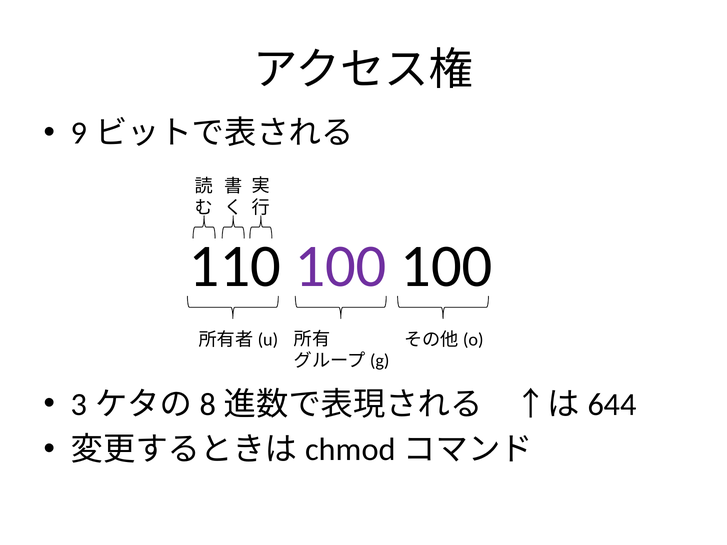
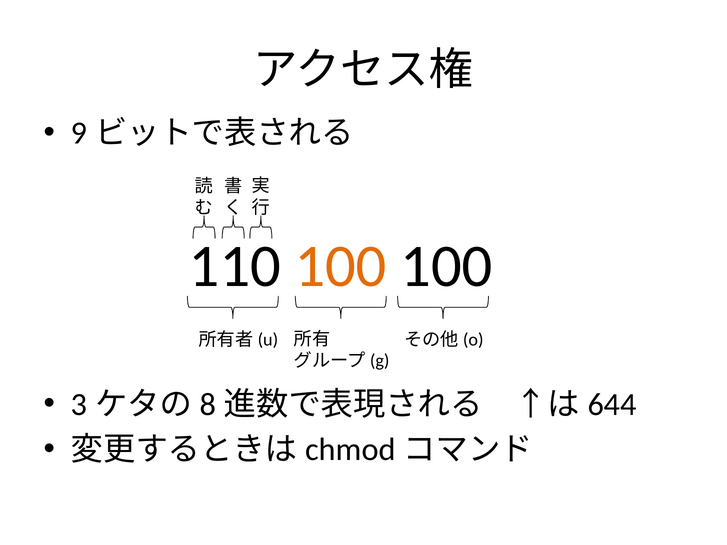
100 at (341, 266) colour: purple -> orange
